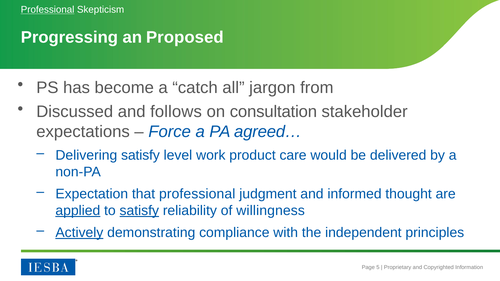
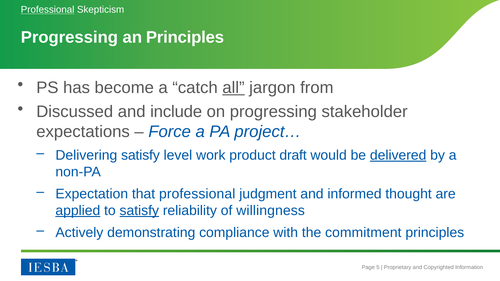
an Proposed: Proposed -> Principles
all underline: none -> present
follows: follows -> include
on consultation: consultation -> progressing
agreed…: agreed… -> project…
care: care -> draft
delivered underline: none -> present
Actively underline: present -> none
independent: independent -> commitment
